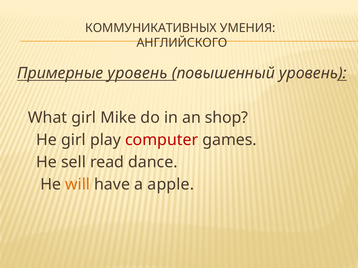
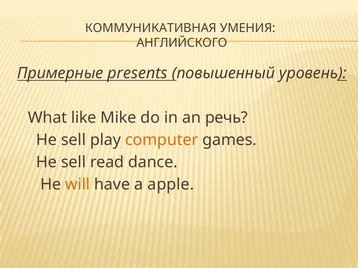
КОММУНИКАТИВНЫХ: КОММУНИКАТИВНЫХ -> КОММУНИКАТИВНАЯ
Примерные уровень: уровень -> presents
What girl: girl -> like
shop: shop -> речь
girl at (73, 140): girl -> sell
computer colour: red -> orange
